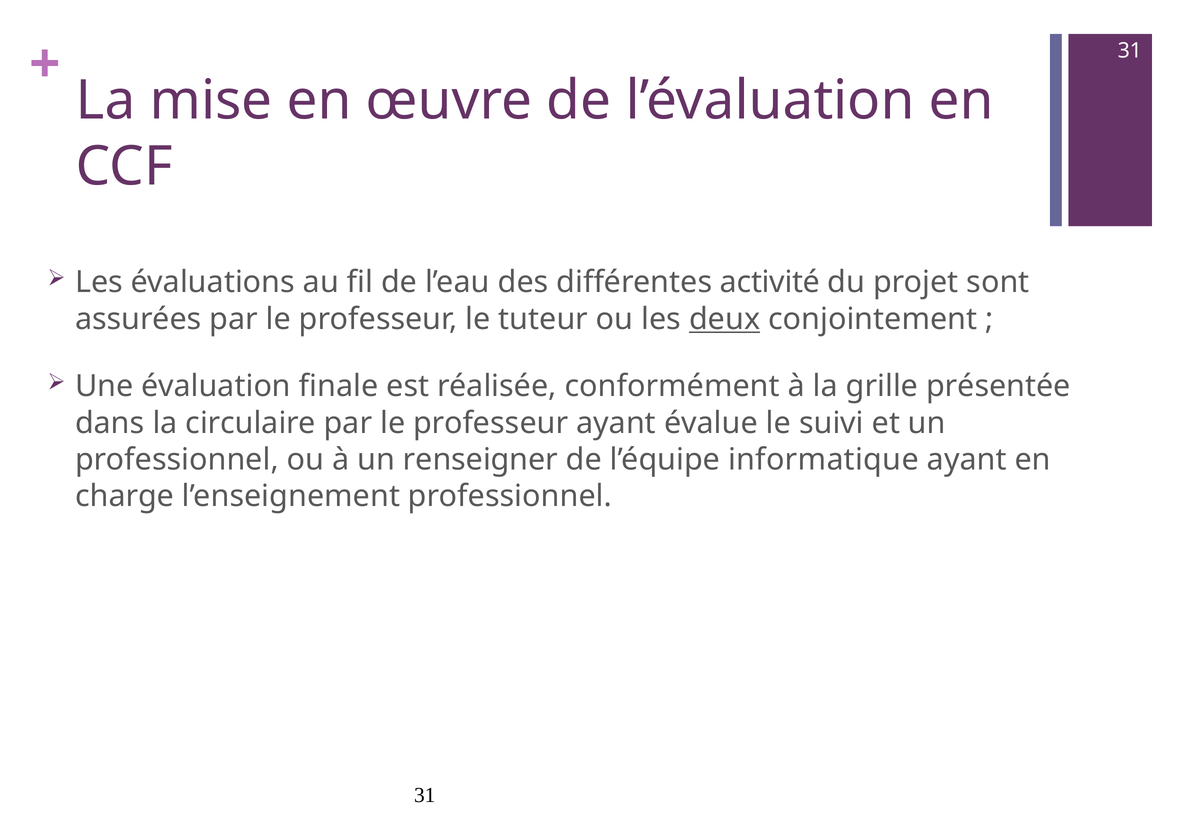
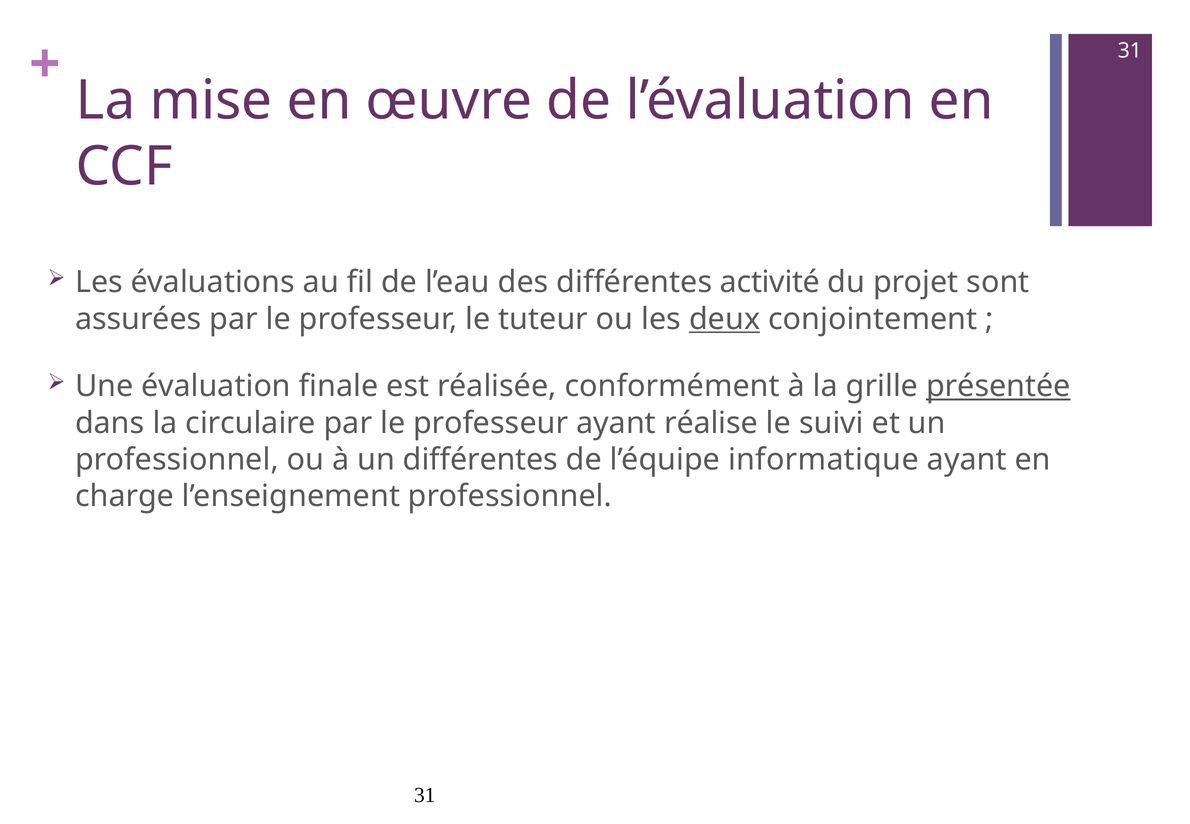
présentée underline: none -> present
évalue: évalue -> réalise
un renseigner: renseigner -> différentes
